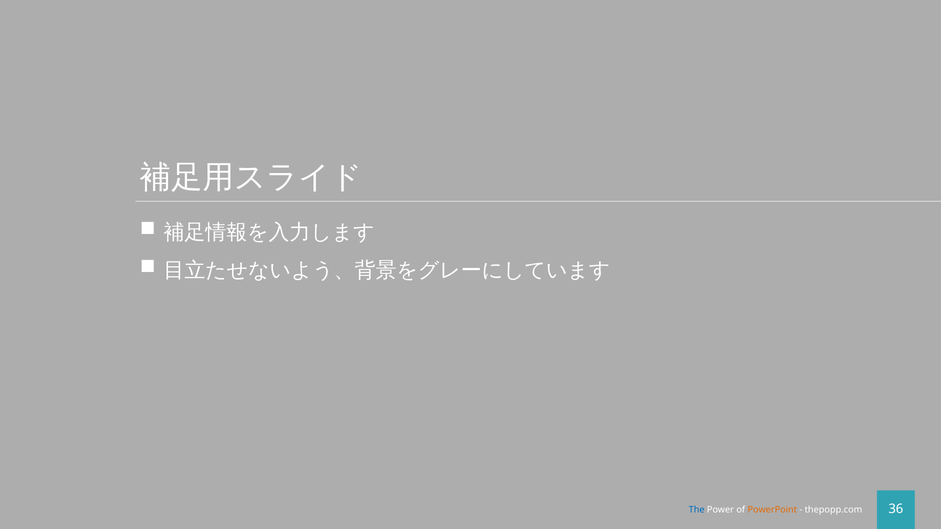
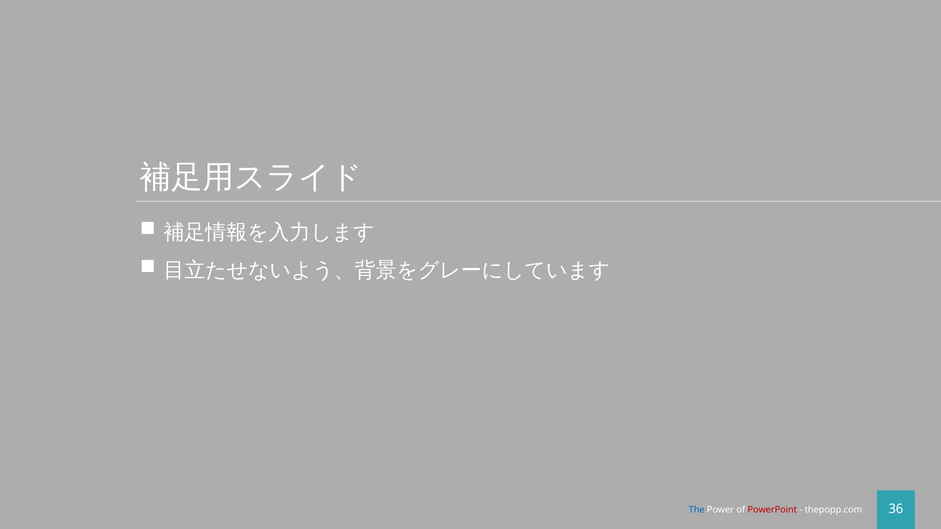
PowerPoint colour: orange -> red
